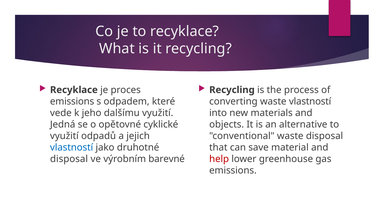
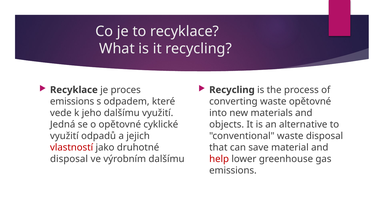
waste vlastností: vlastností -> opětovné
vlastností at (72, 147) colour: blue -> red
výrobním barevné: barevné -> dalšímu
